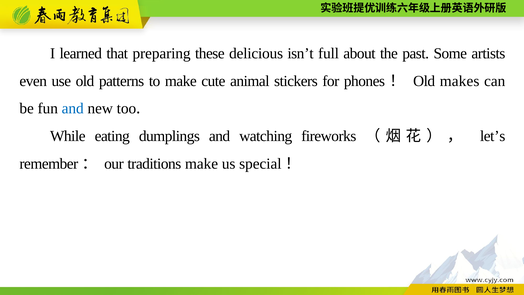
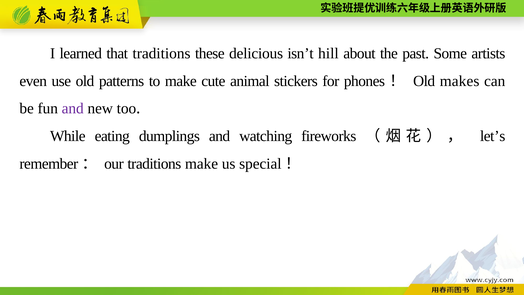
that preparing: preparing -> traditions
full: full -> hill
and at (73, 109) colour: blue -> purple
